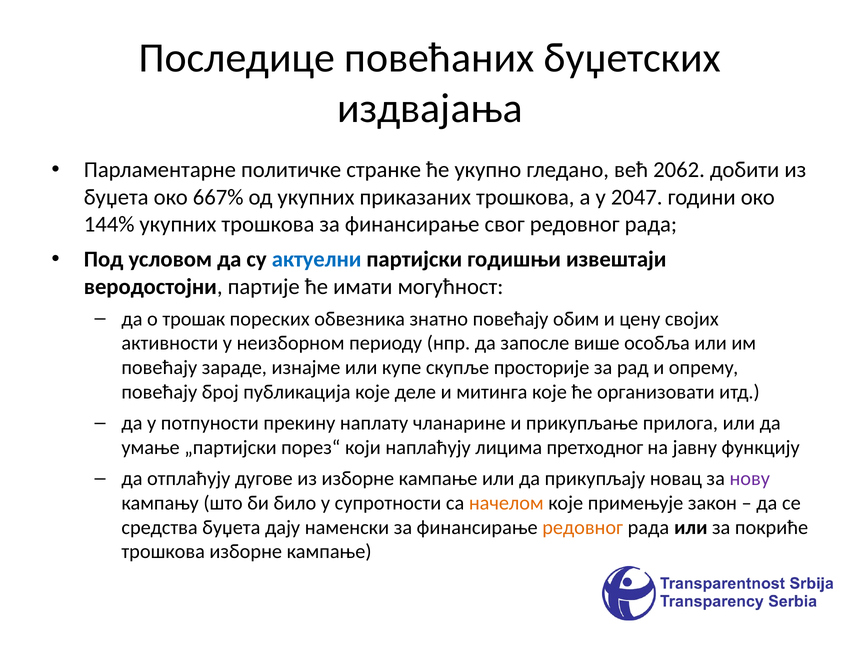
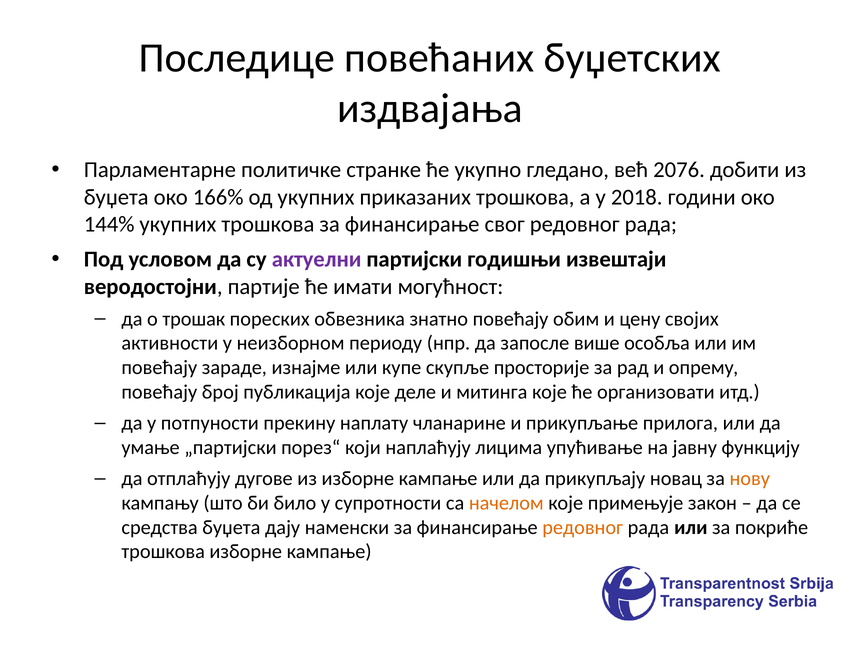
2062: 2062 -> 2076
667%: 667% -> 166%
2047: 2047 -> 2018
актуелни colour: blue -> purple
претходног: претходног -> упућивање
нову colour: purple -> orange
